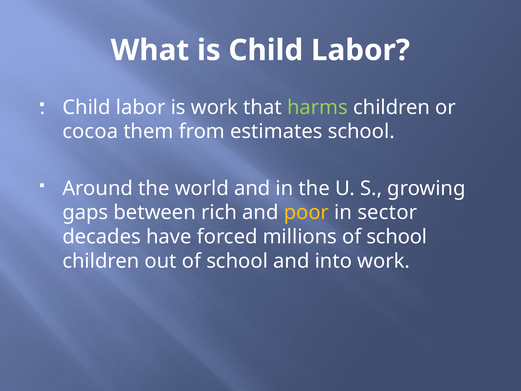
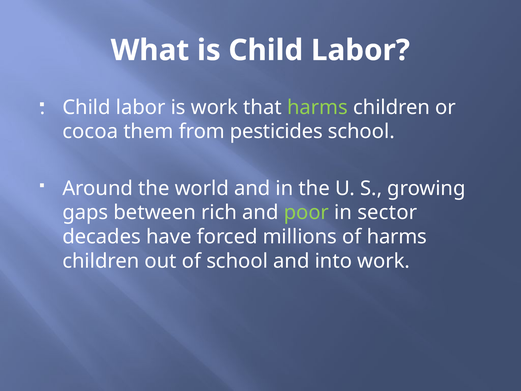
estimates: estimates -> pesticides
poor colour: yellow -> light green
millions of school: school -> harms
